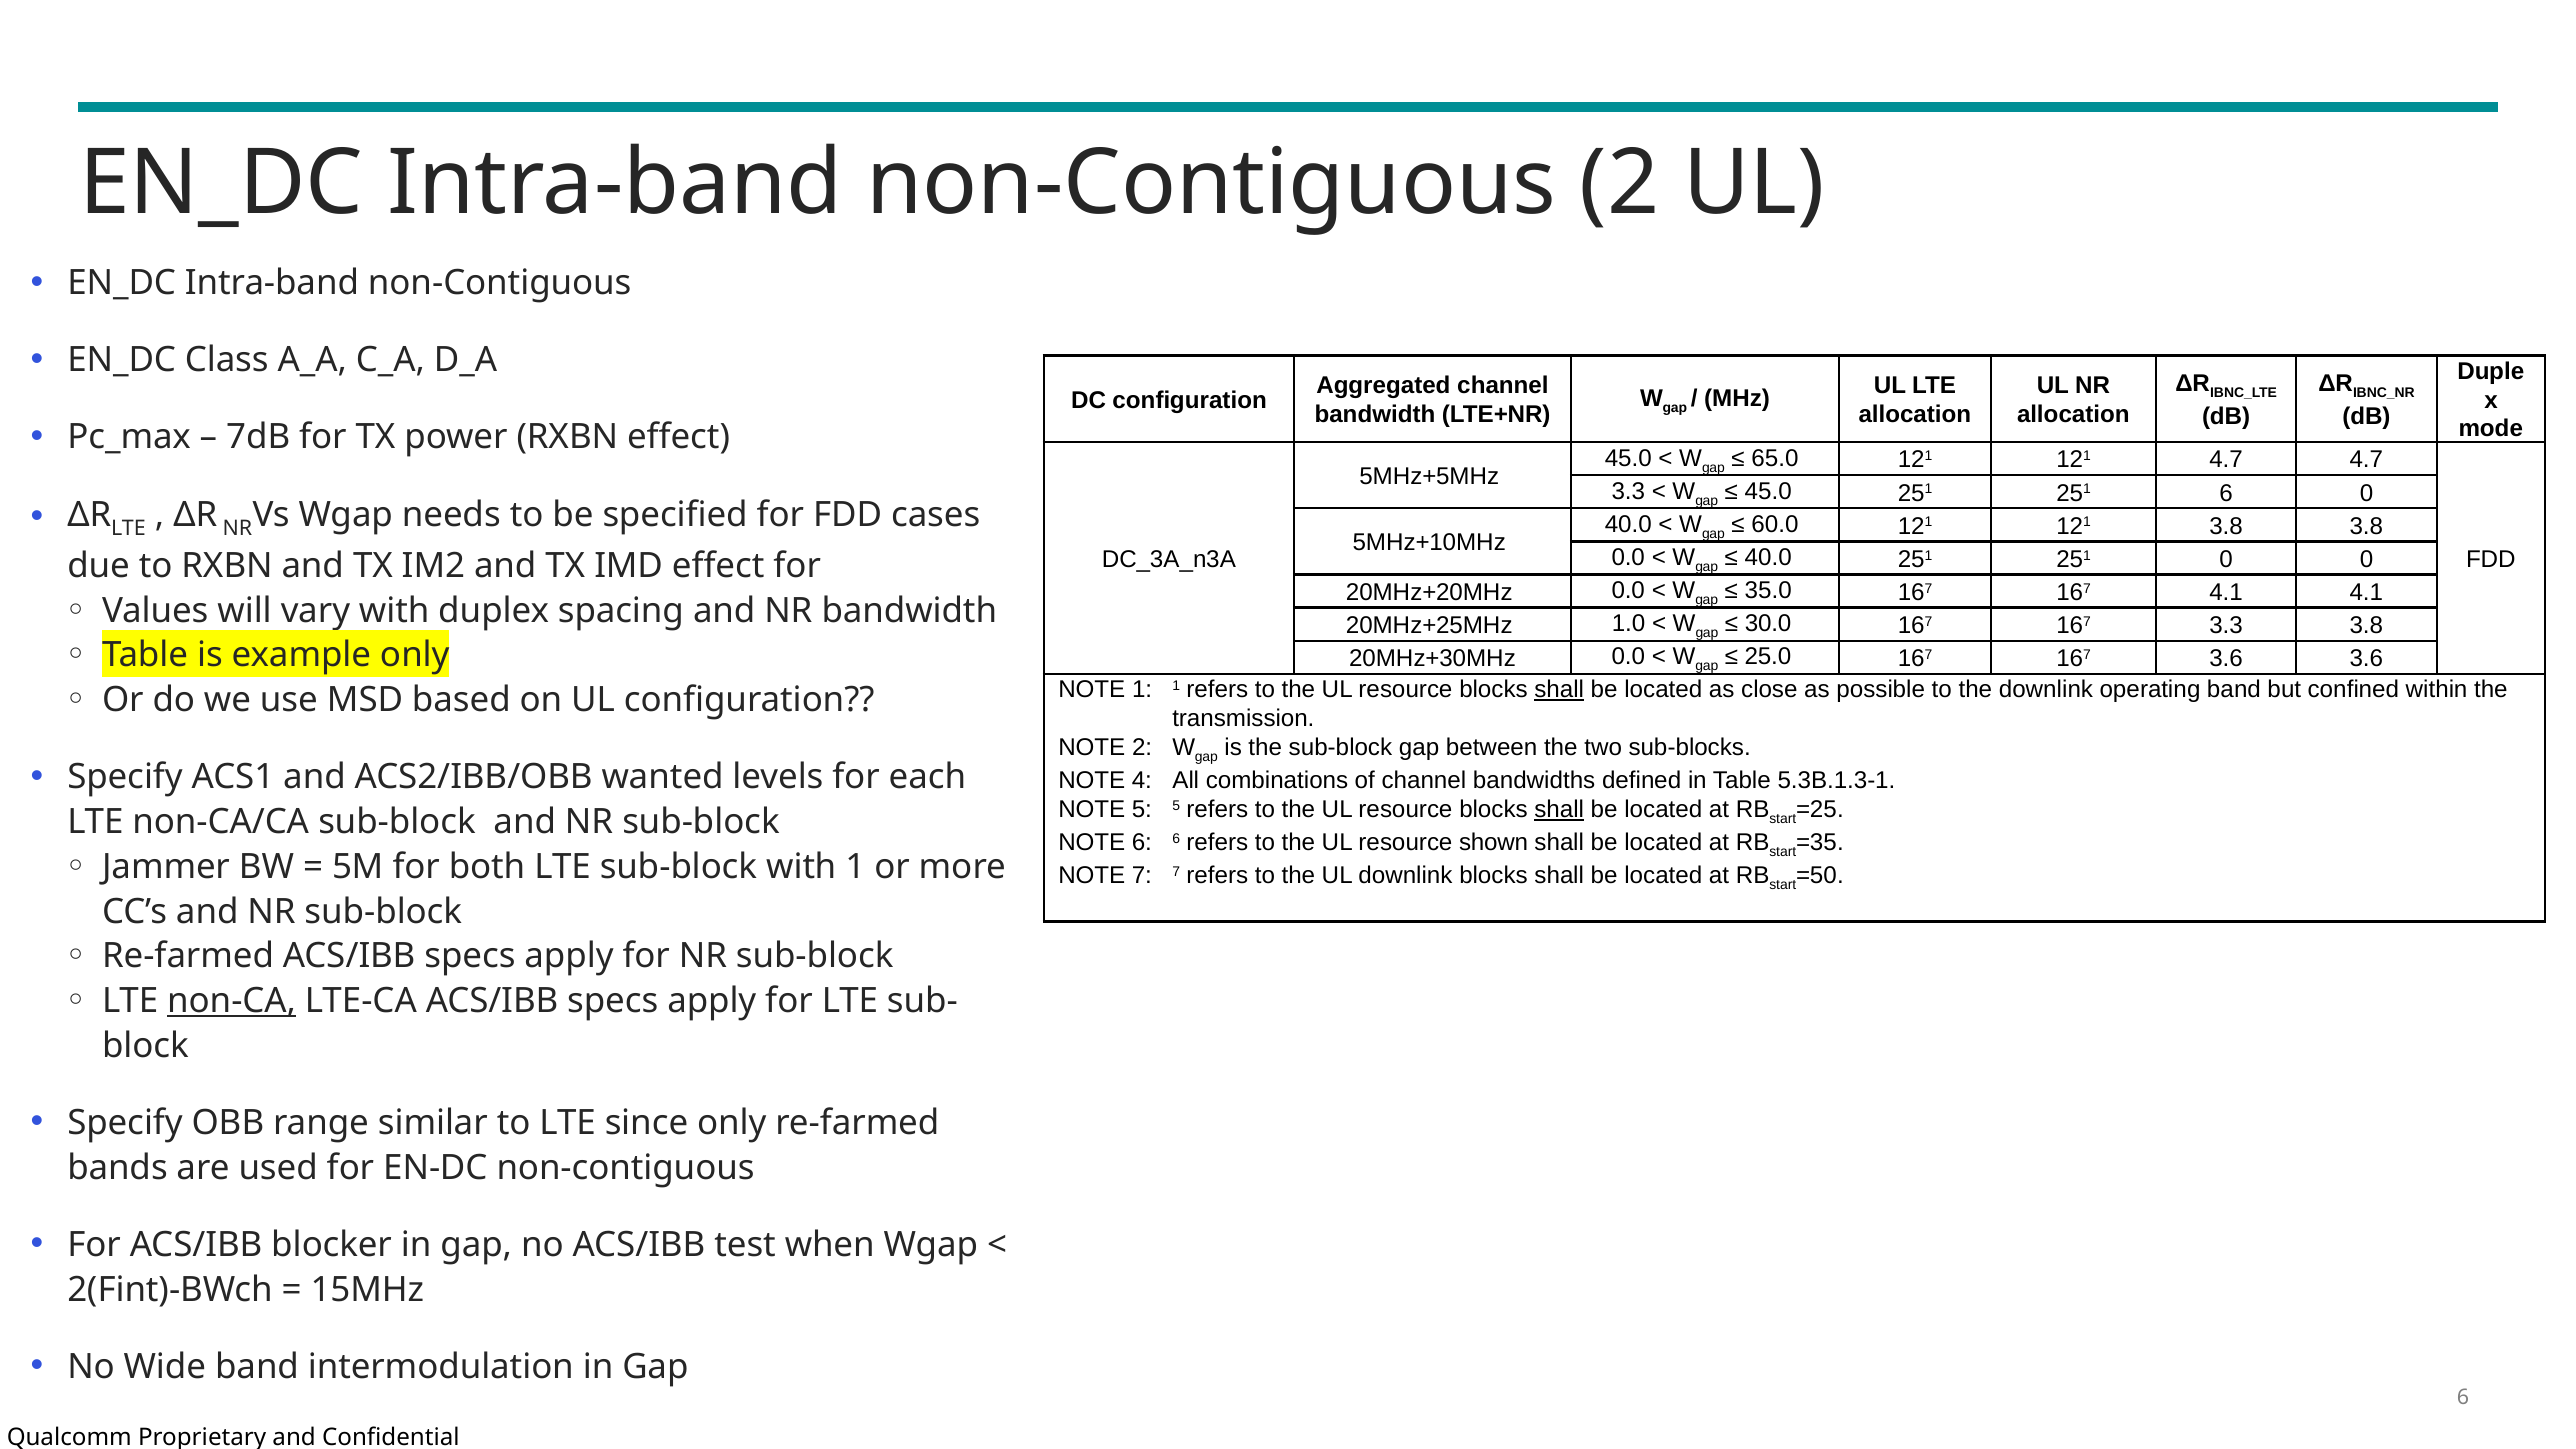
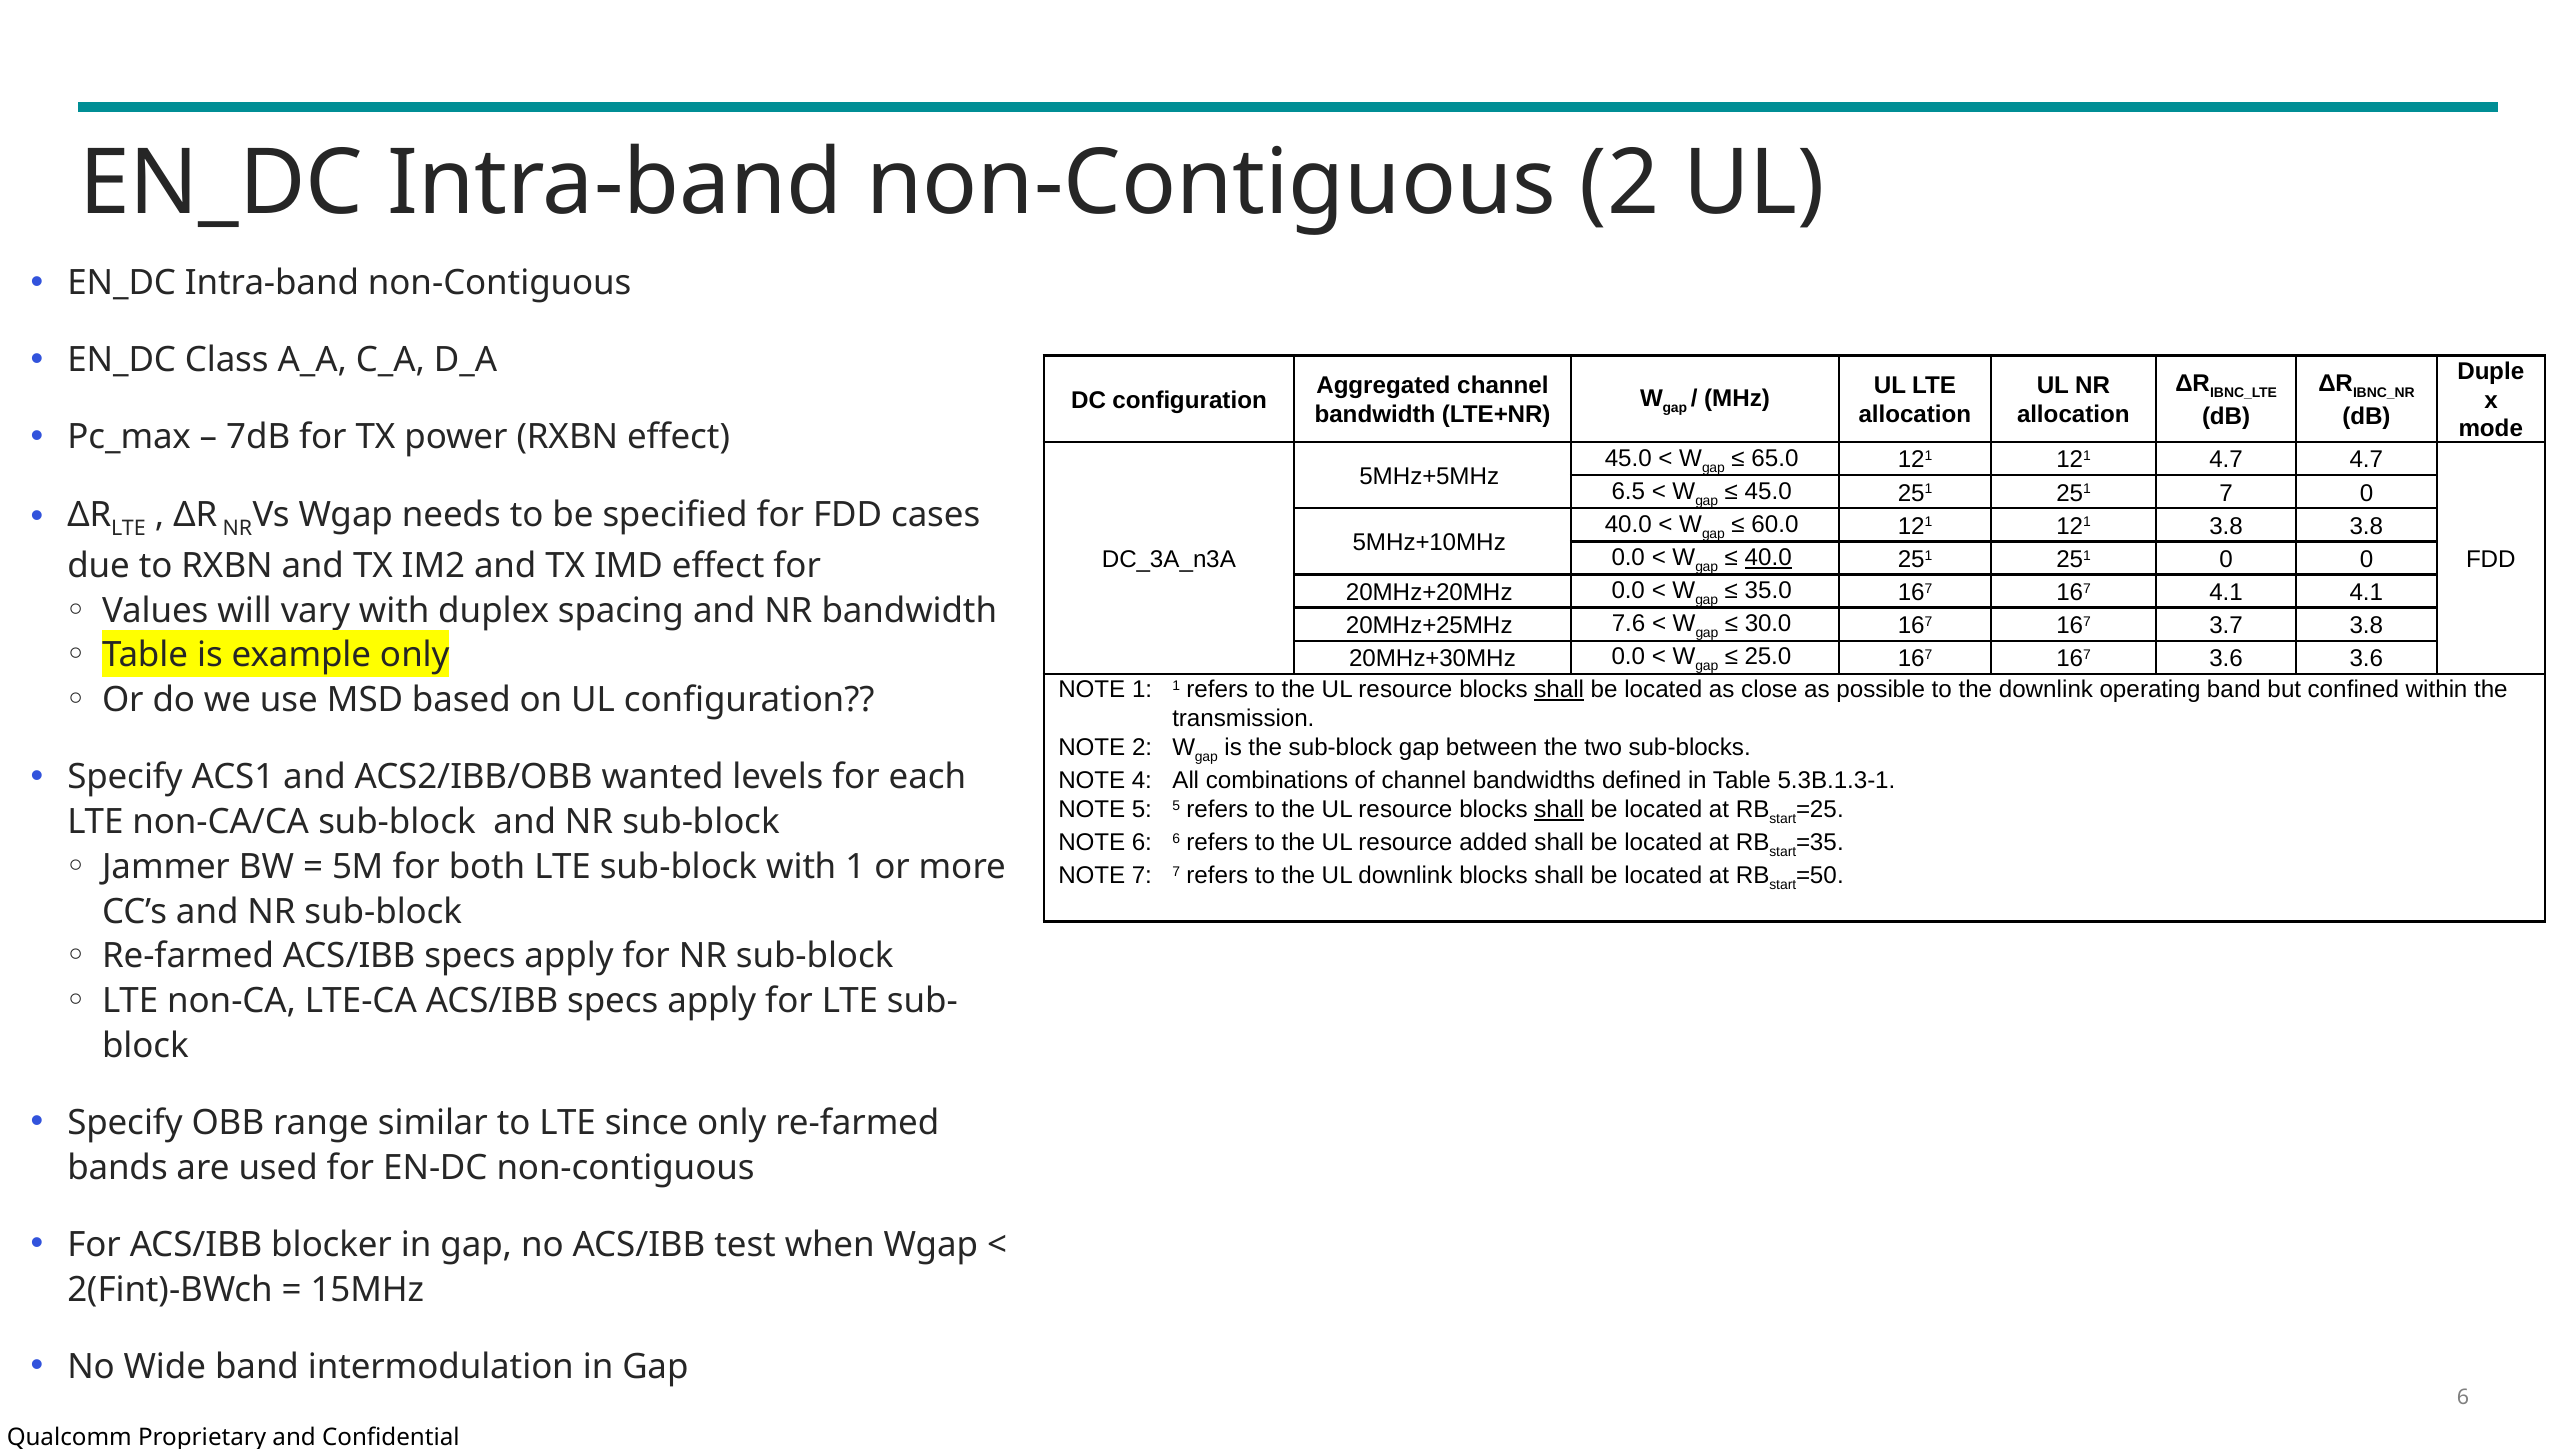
3.3 at (1628, 491): 3.3 -> 6.5
251 6: 6 -> 7
40.0 at (1768, 557) underline: none -> present
1.0: 1.0 -> 7.6
167 3.3: 3.3 -> 3.7
shown: shown -> added
non-CA underline: present -> none
